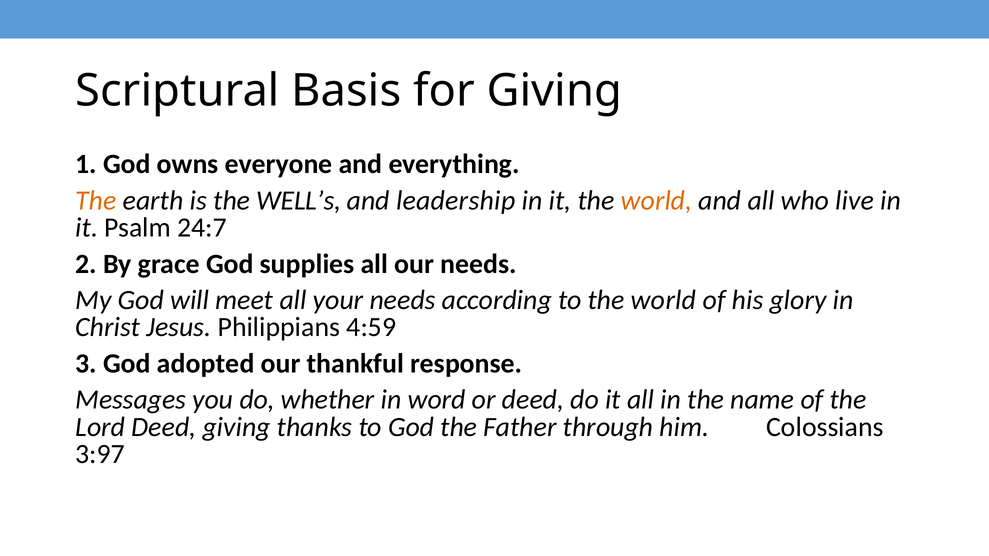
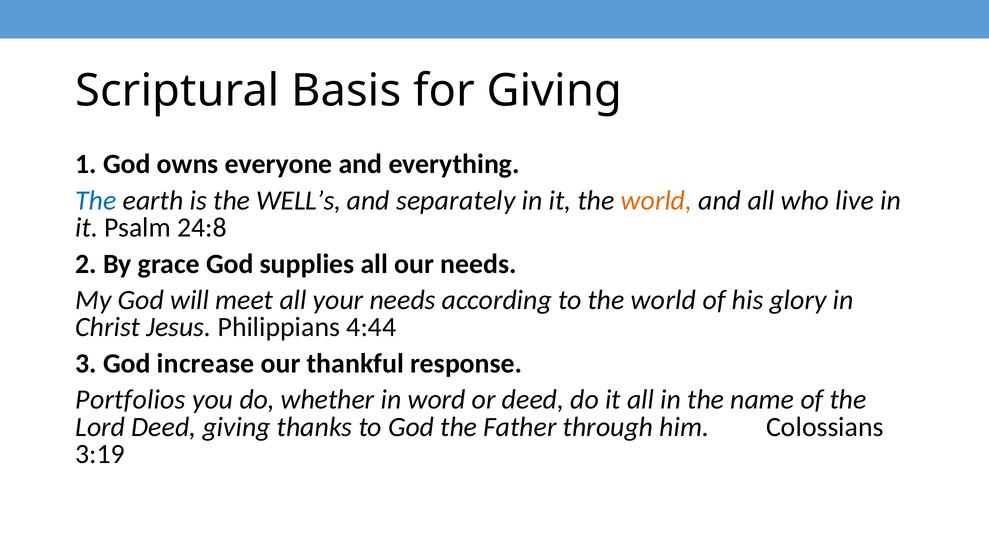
The at (96, 201) colour: orange -> blue
leadership: leadership -> separately
24:7: 24:7 -> 24:8
4:59: 4:59 -> 4:44
adopted: adopted -> increase
Messages: Messages -> Portfolios
3:97: 3:97 -> 3:19
